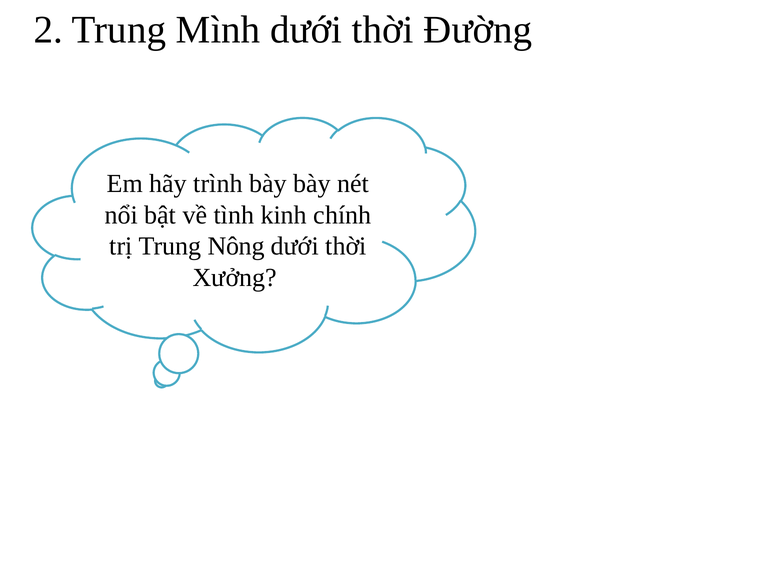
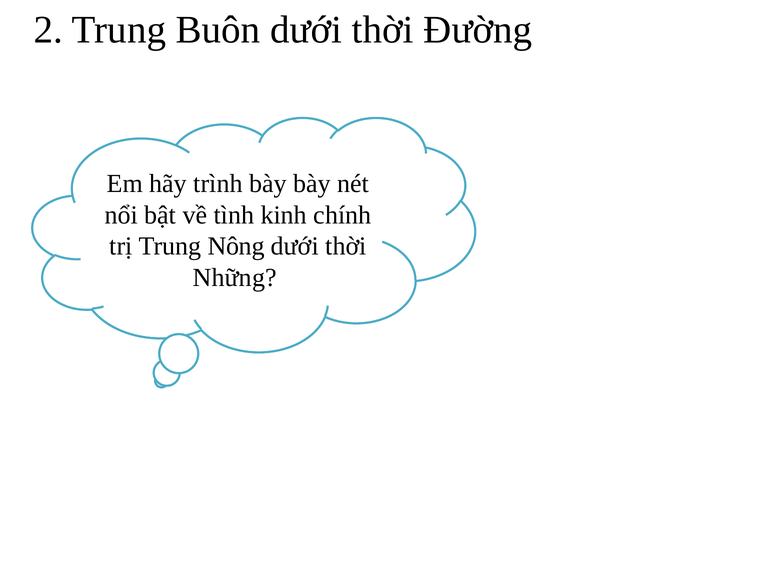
Mình: Mình -> Buôn
Xưởng: Xưởng -> Những
